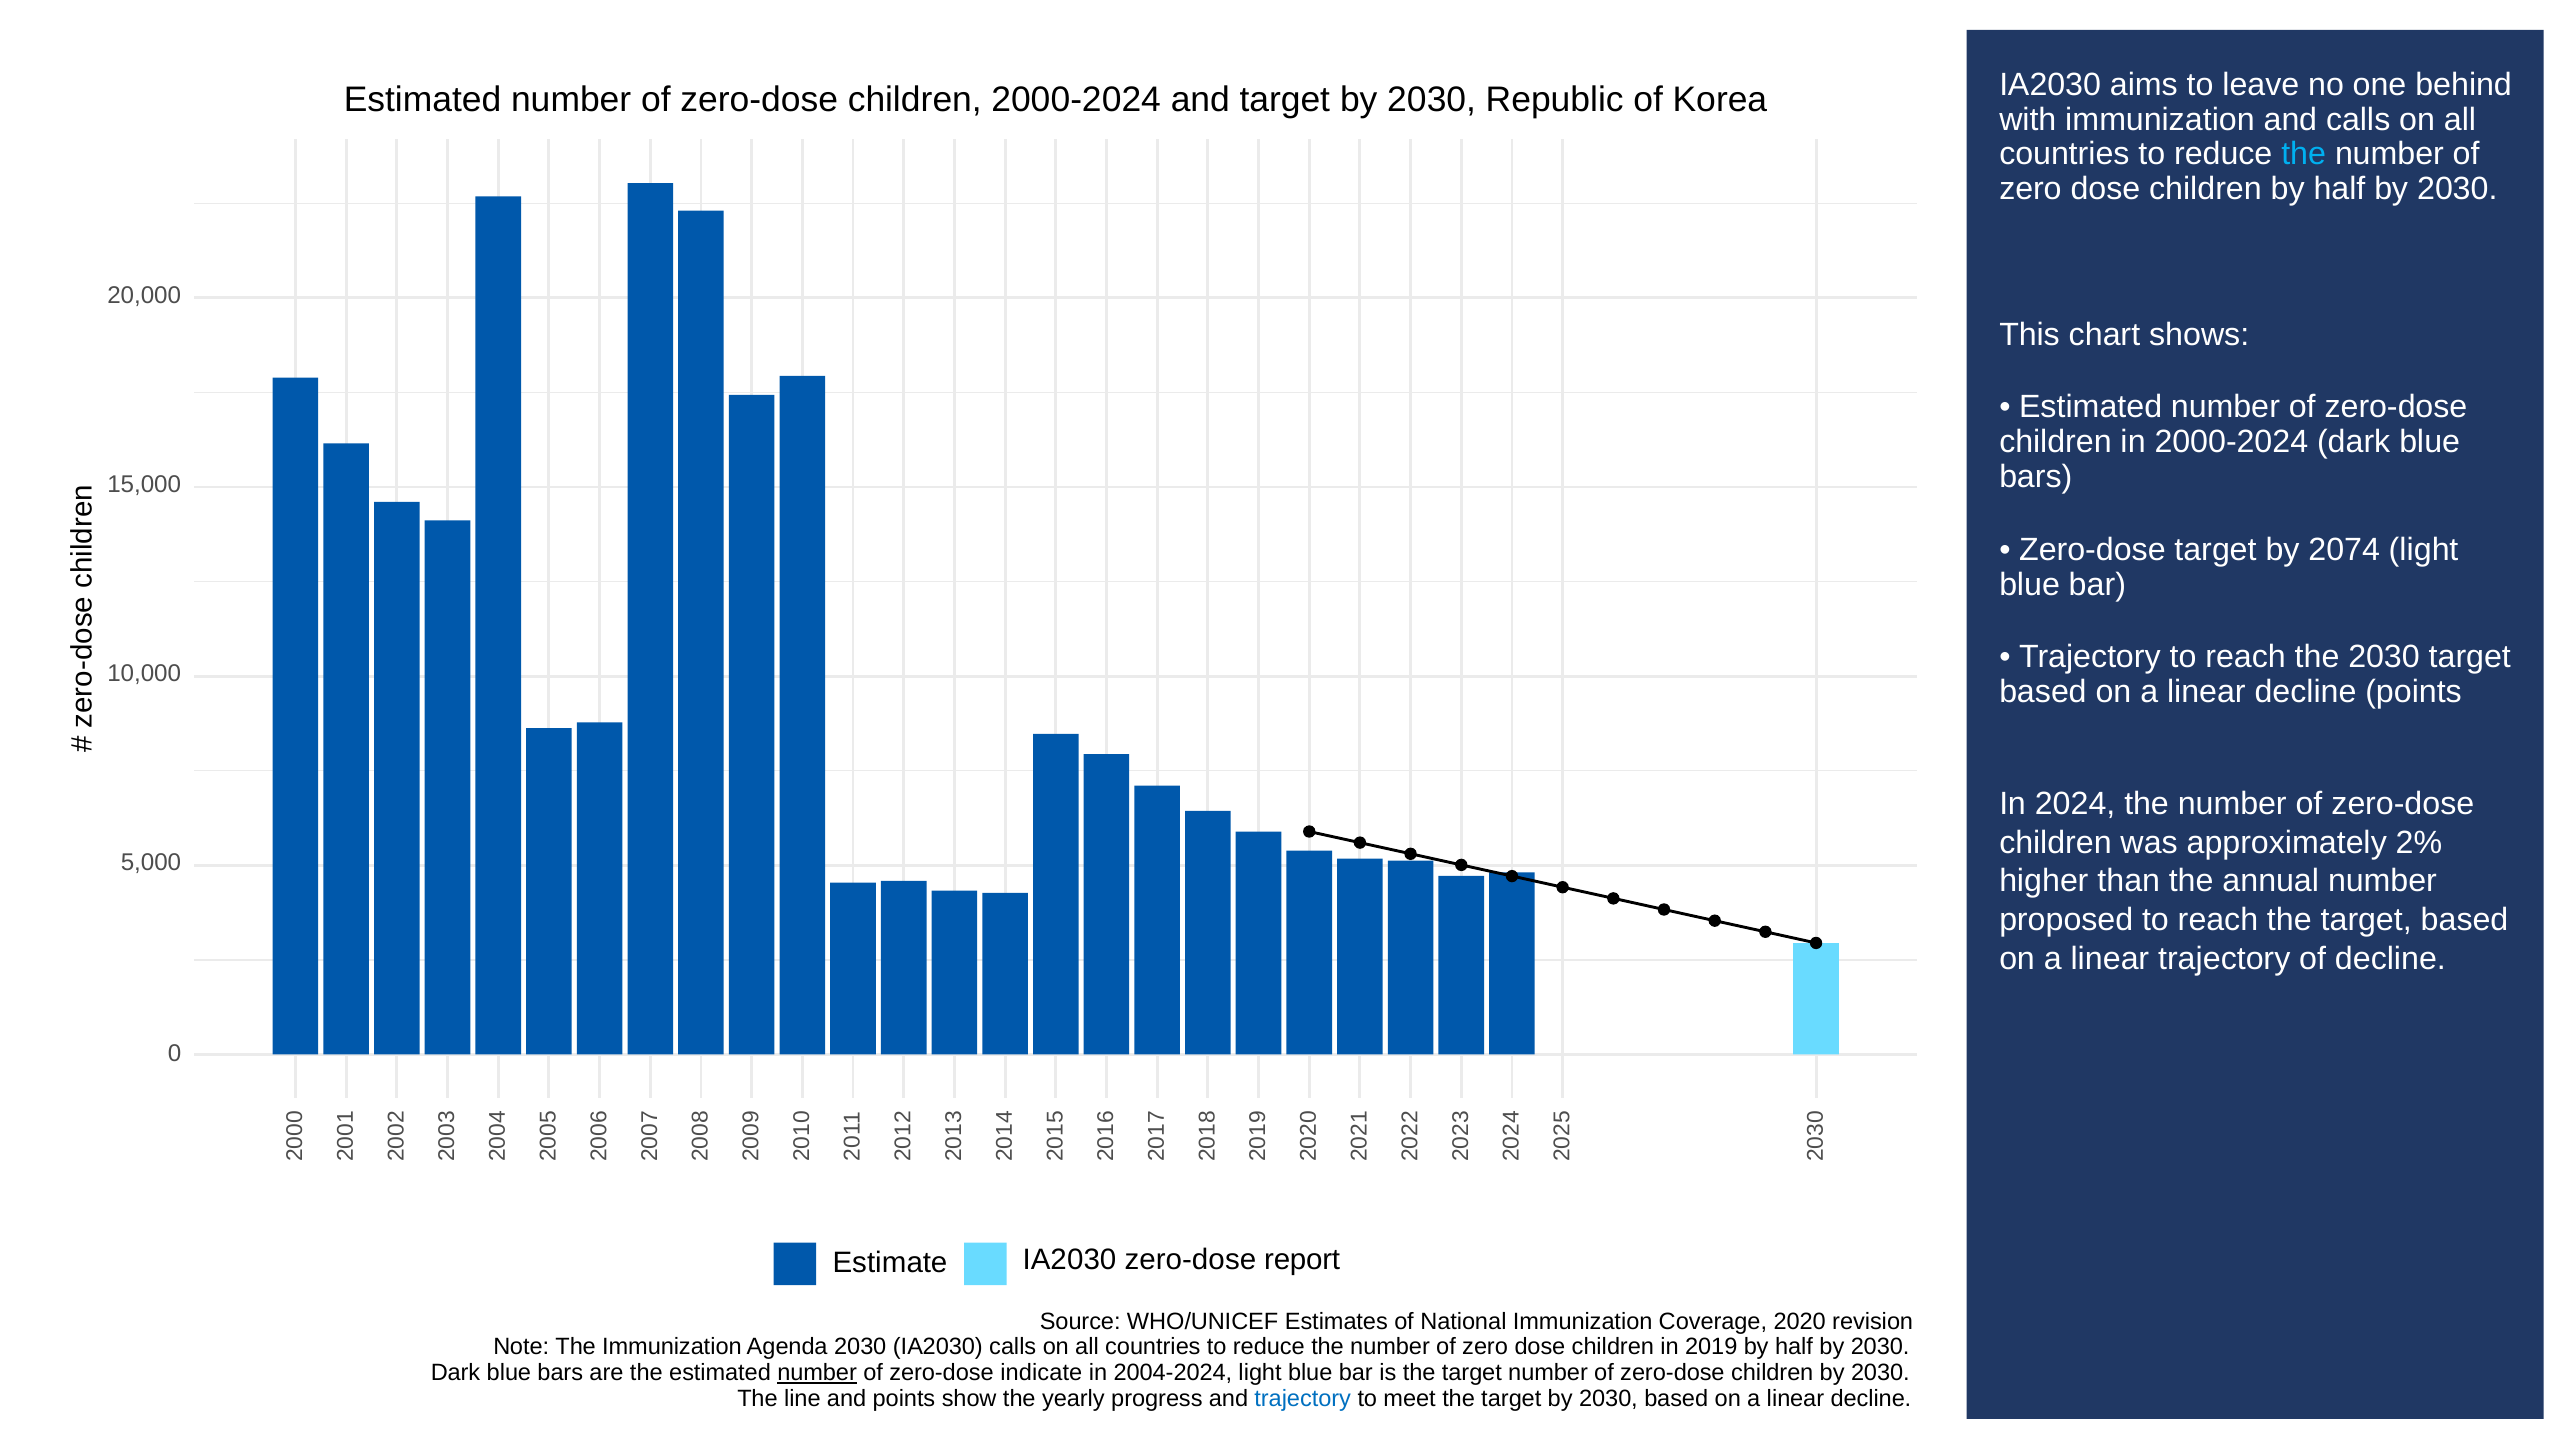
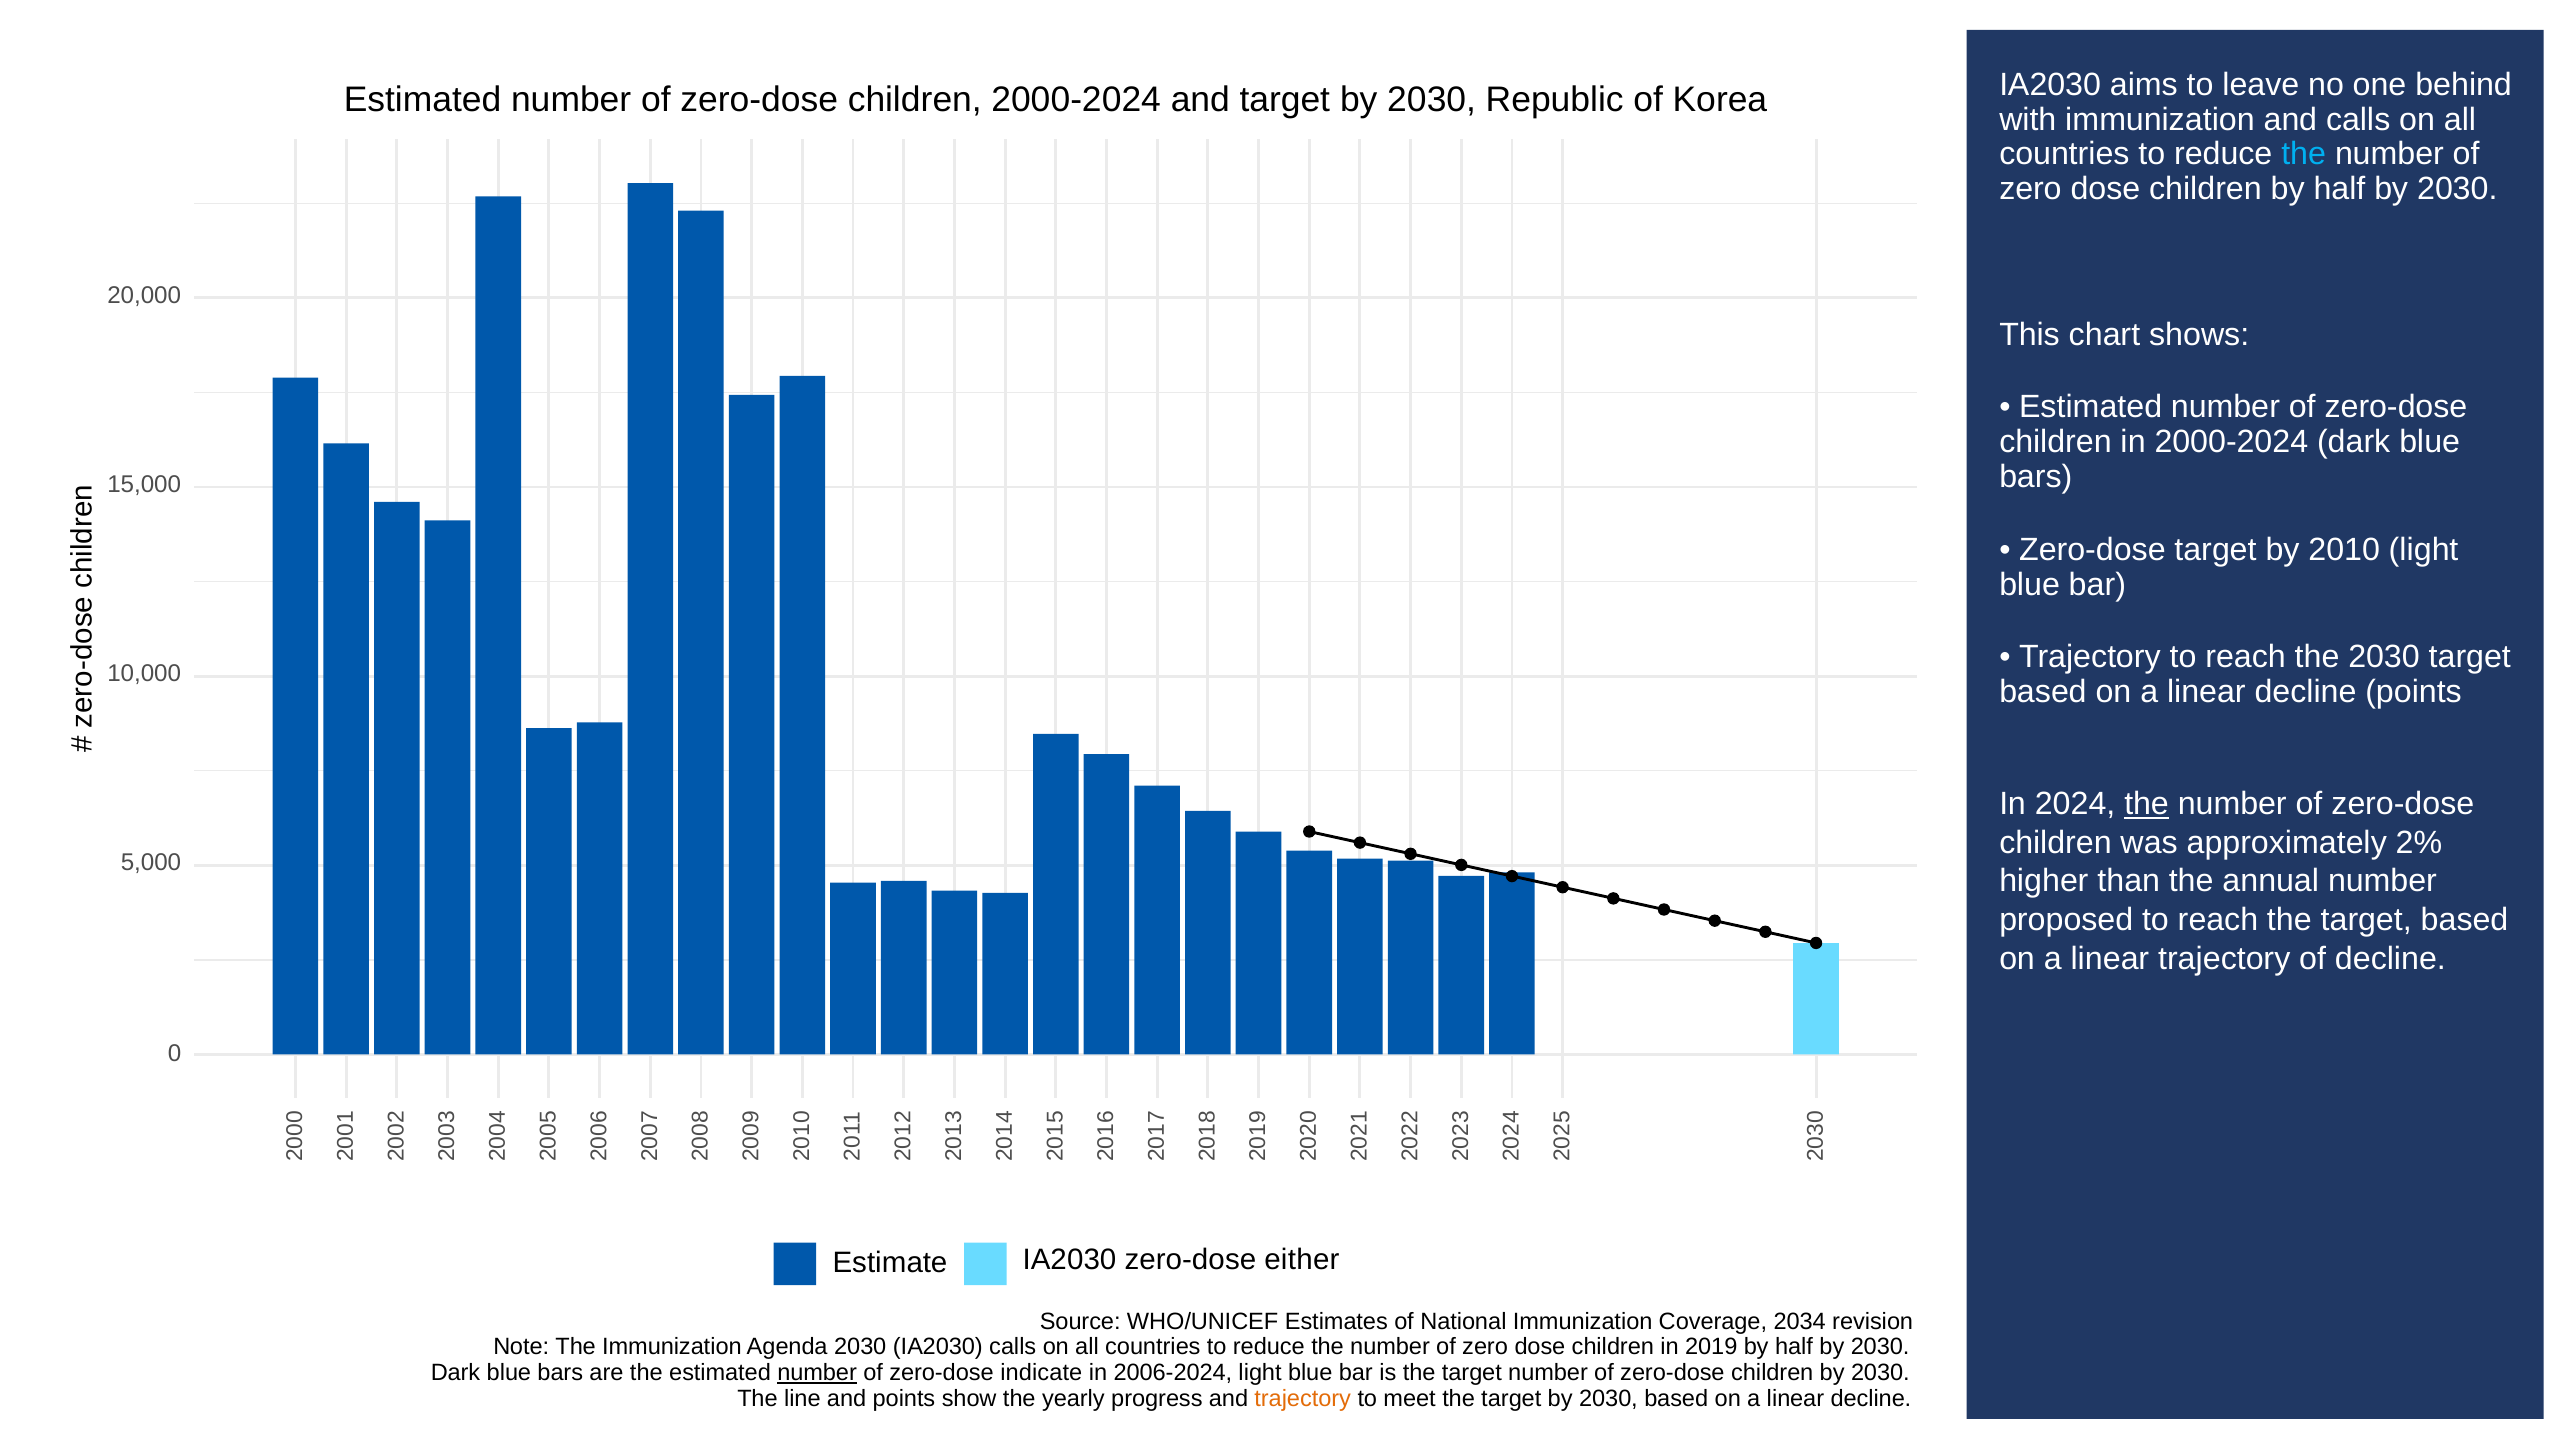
2074: 2074 -> 2010
the at (2147, 804) underline: none -> present
report: report -> either
2020: 2020 -> 2034
2004-2024: 2004-2024 -> 2006-2024
trajectory at (1303, 1398) colour: blue -> orange
